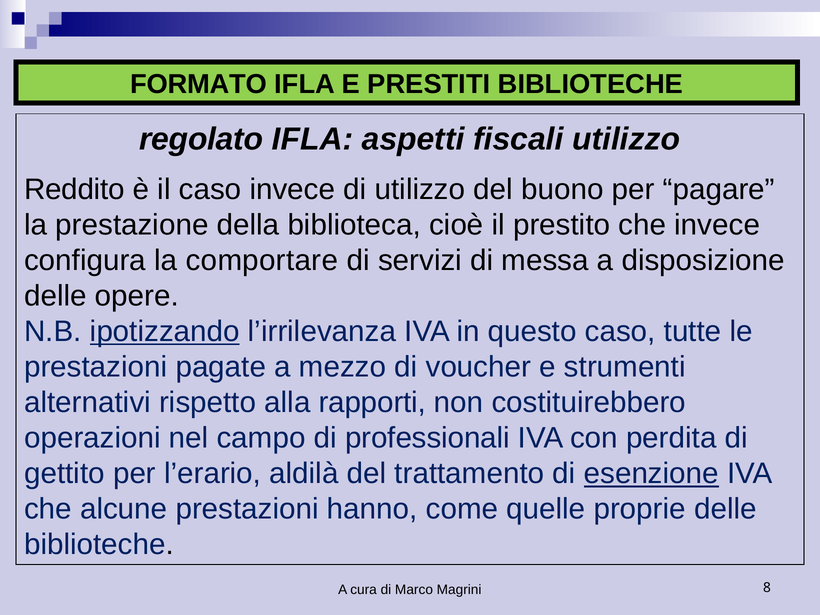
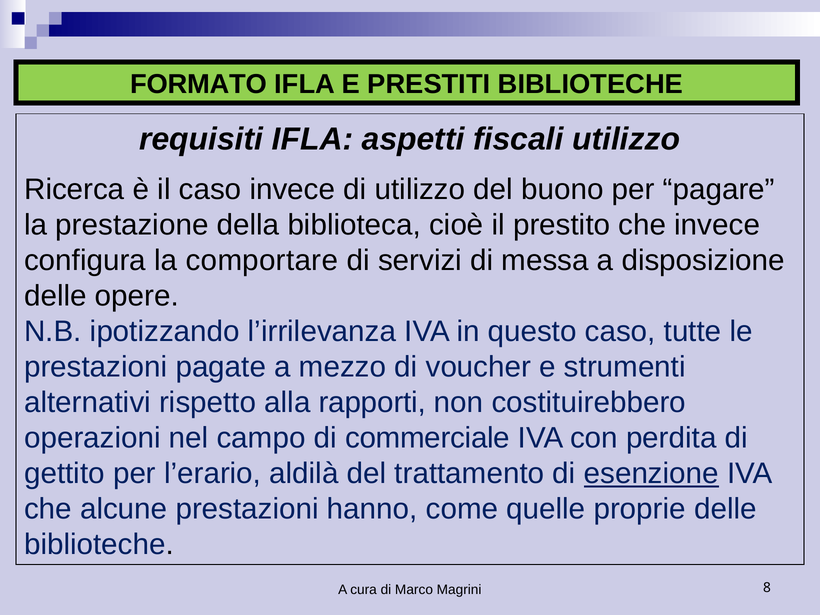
regolato: regolato -> requisiti
Reddito: Reddito -> Ricerca
ipotizzando underline: present -> none
professionali: professionali -> commerciale
